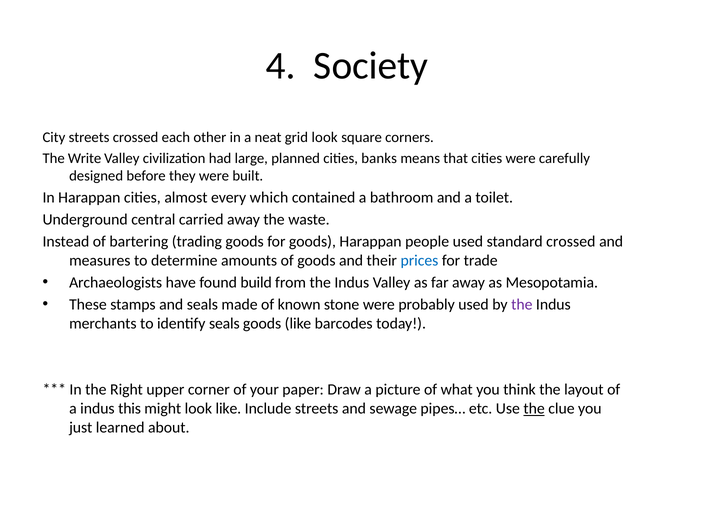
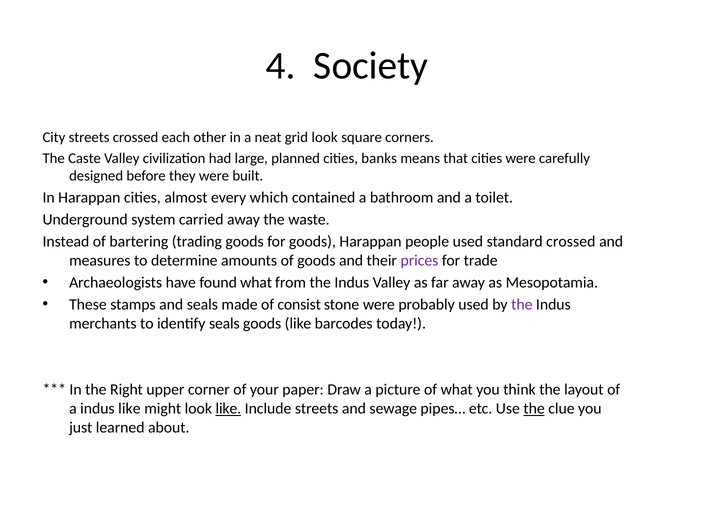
Write: Write -> Caste
central: central -> system
prices colour: blue -> purple
found build: build -> what
known: known -> consist
indus this: this -> like
like at (228, 409) underline: none -> present
